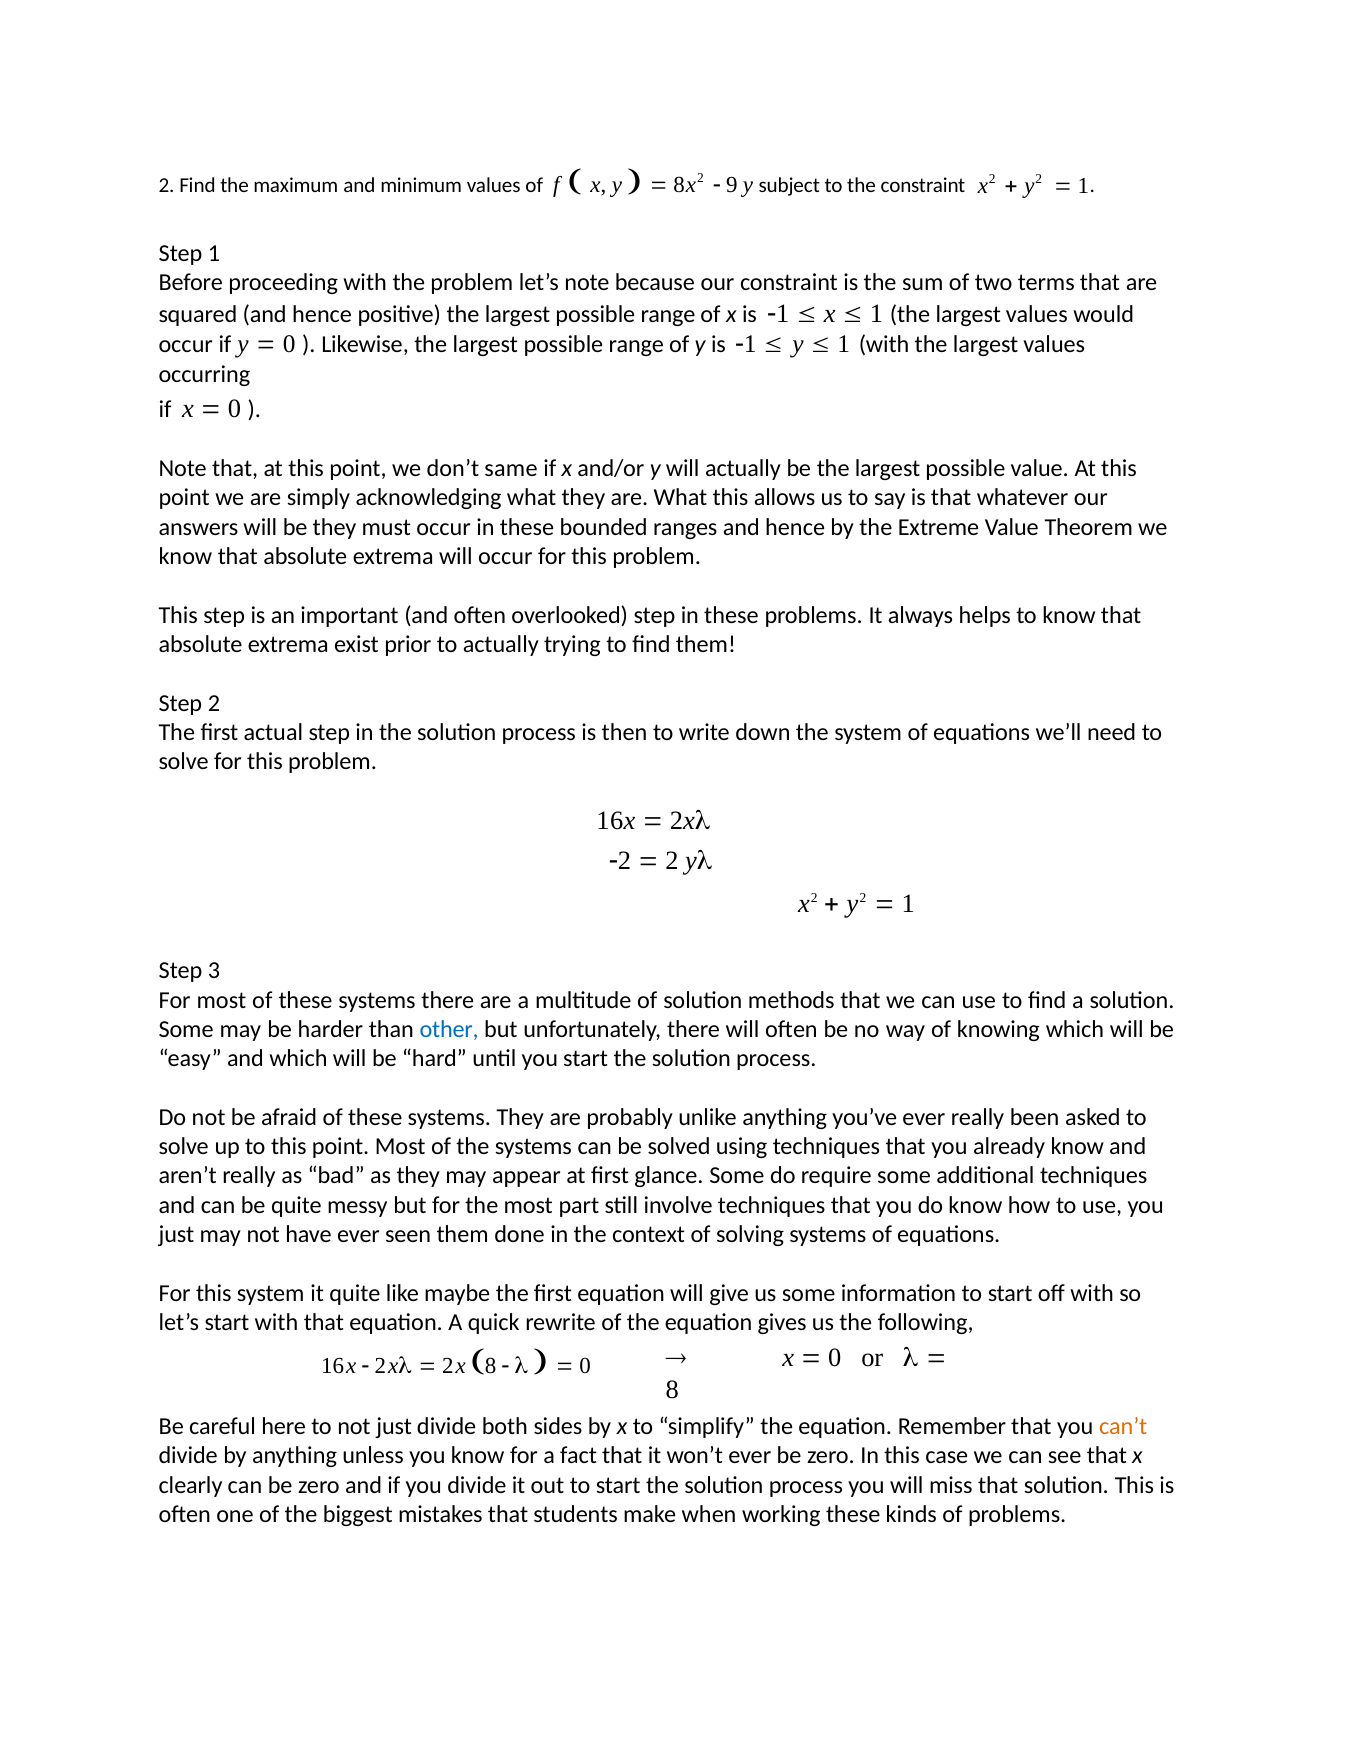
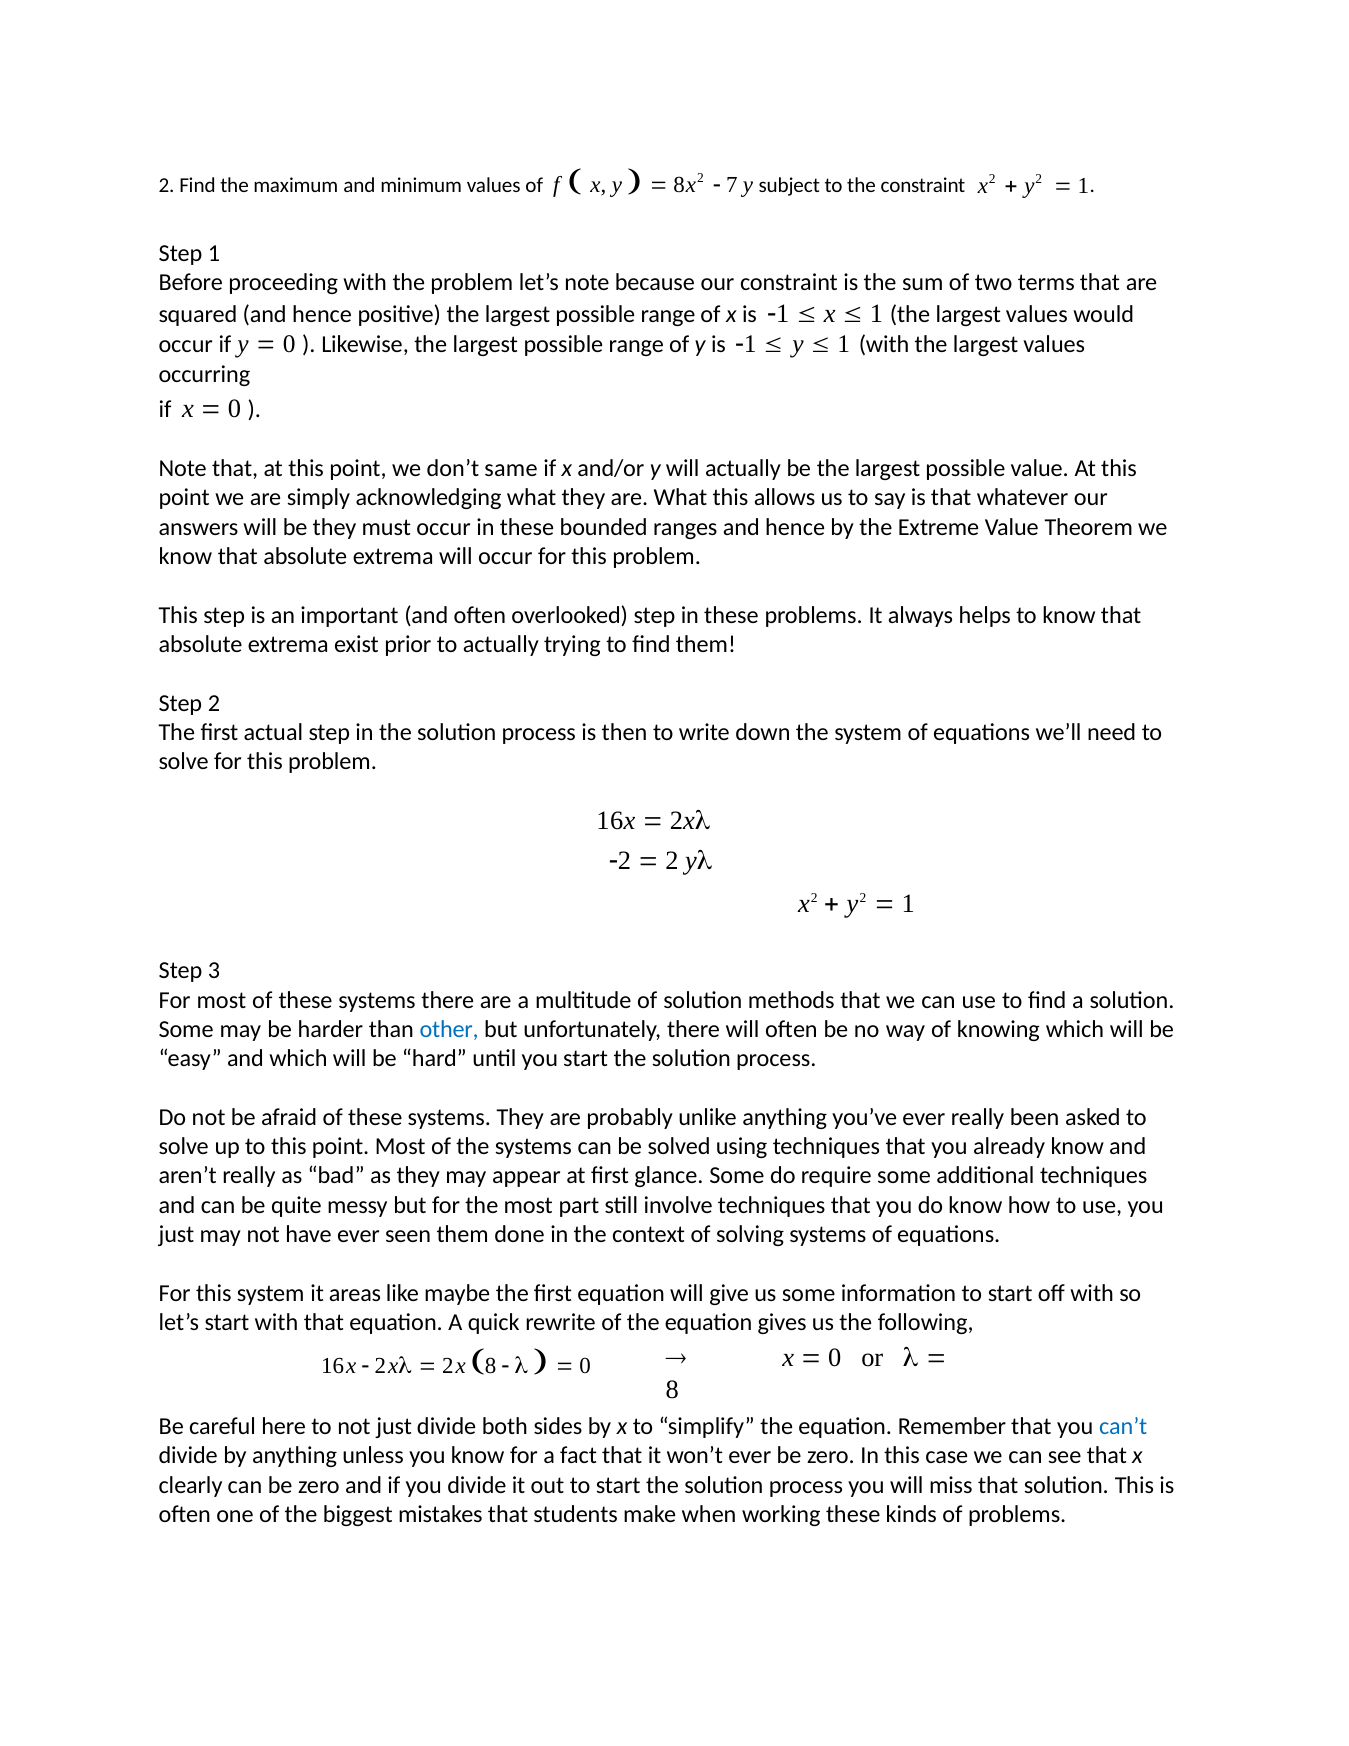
9: 9 -> 7
it quite: quite -> areas
can’t colour: orange -> blue
